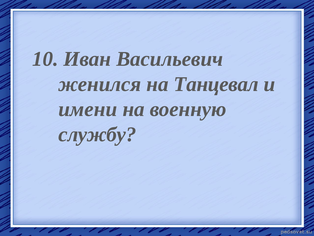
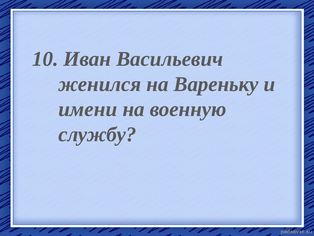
Танцевал: Танцевал -> Вареньку
